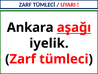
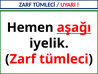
Ankara: Ankara -> Hemen
